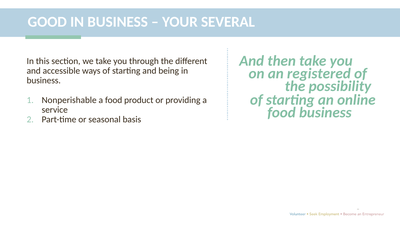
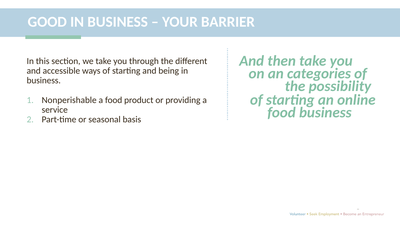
SEVERAL: SEVERAL -> BARRIER
registered: registered -> categories
